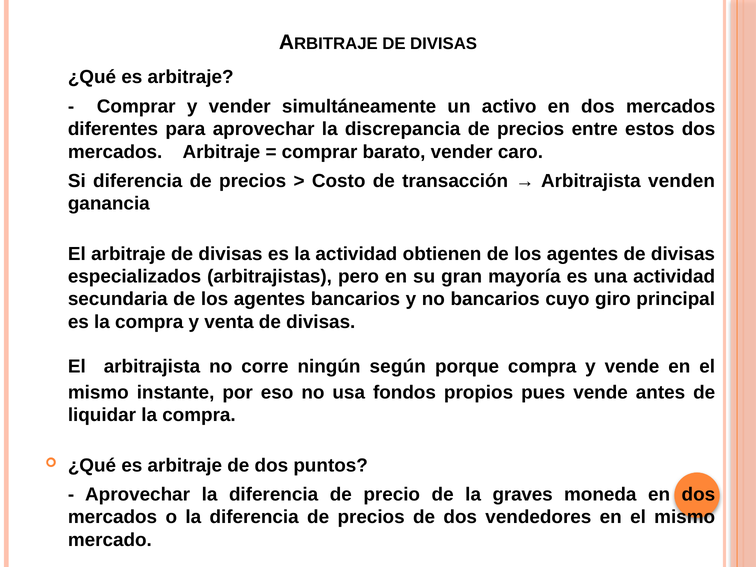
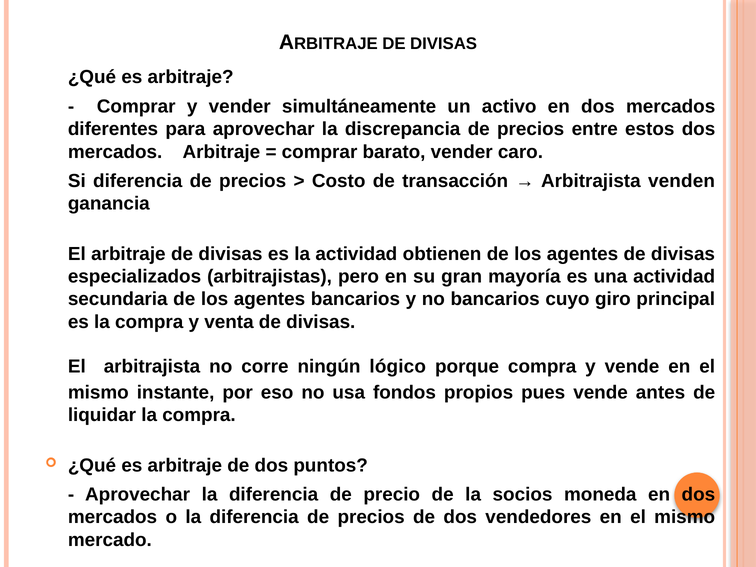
según: según -> lógico
graves: graves -> socios
